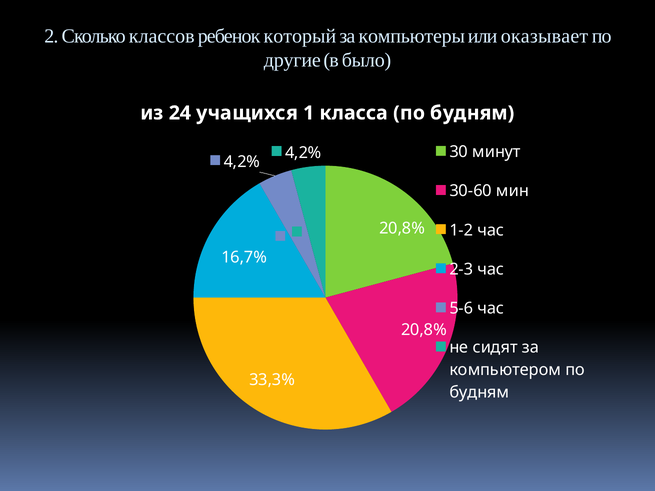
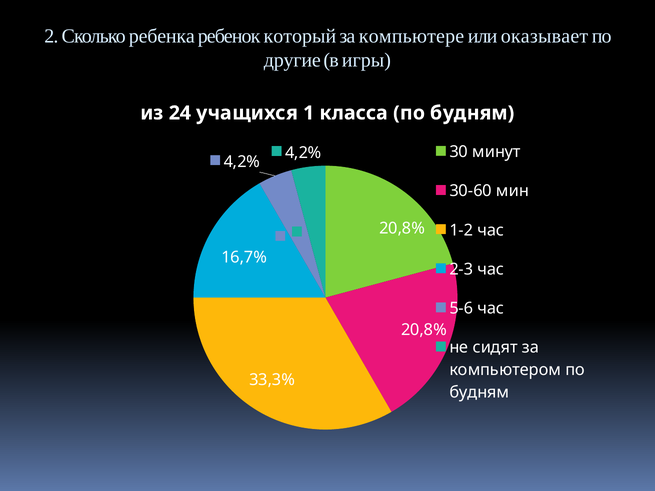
классов: классов -> ребенка
компьютеры: компьютеры -> компьютере
было: было -> игры
